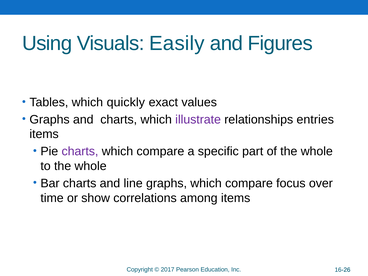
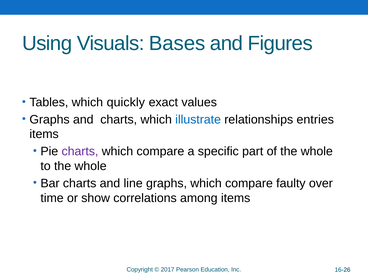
Easily: Easily -> Bases
illustrate colour: purple -> blue
focus: focus -> faulty
